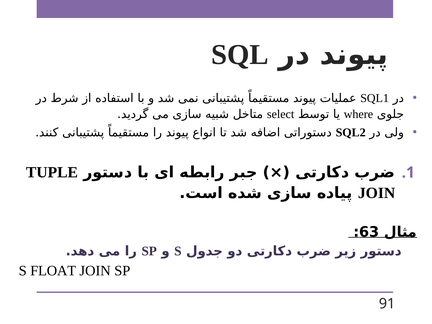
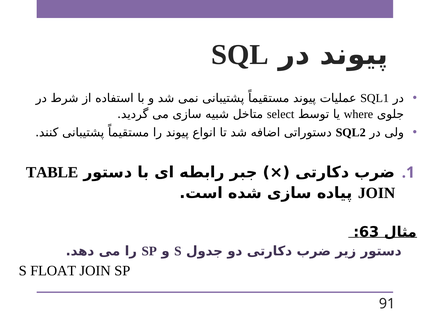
TUPLE: TUPLE -> TABLE
